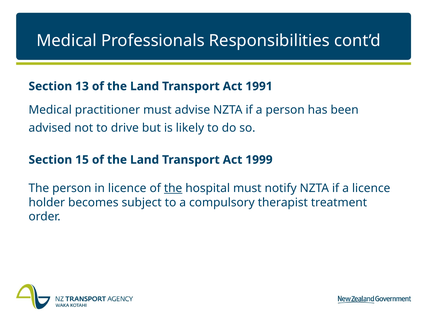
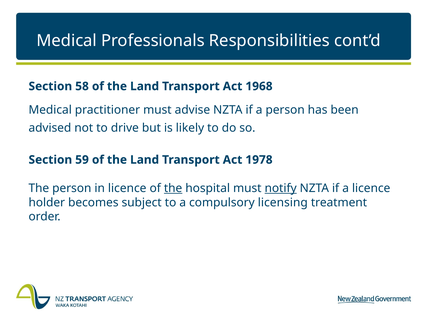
13: 13 -> 58
1991: 1991 -> 1968
15: 15 -> 59
1999: 1999 -> 1978
notify underline: none -> present
therapist: therapist -> licensing
